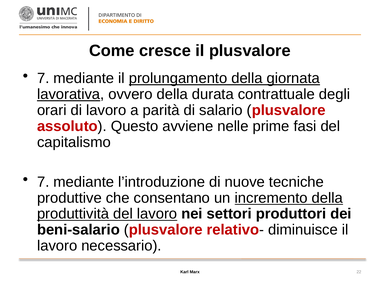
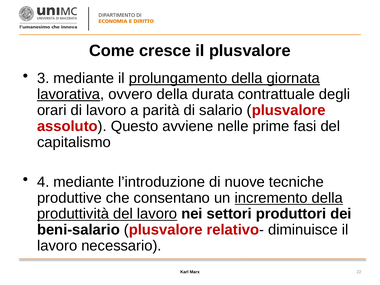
7 at (43, 78): 7 -> 3
7 at (43, 182): 7 -> 4
